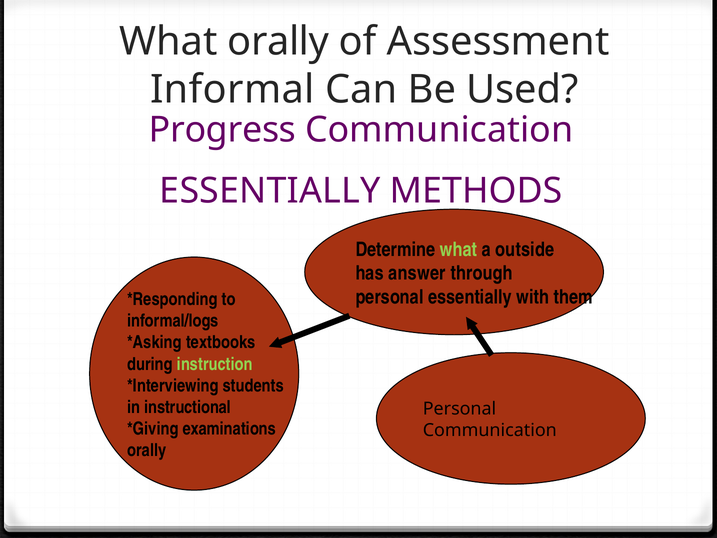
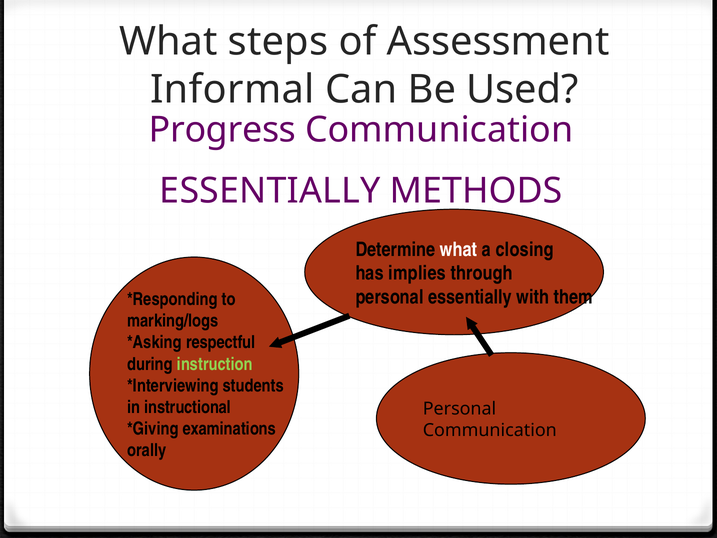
What orally: orally -> steps
what at (458, 249) colour: light green -> white
outside: outside -> closing
answer: answer -> implies
informal/logs: informal/logs -> marking/logs
textbooks: textbooks -> respectful
